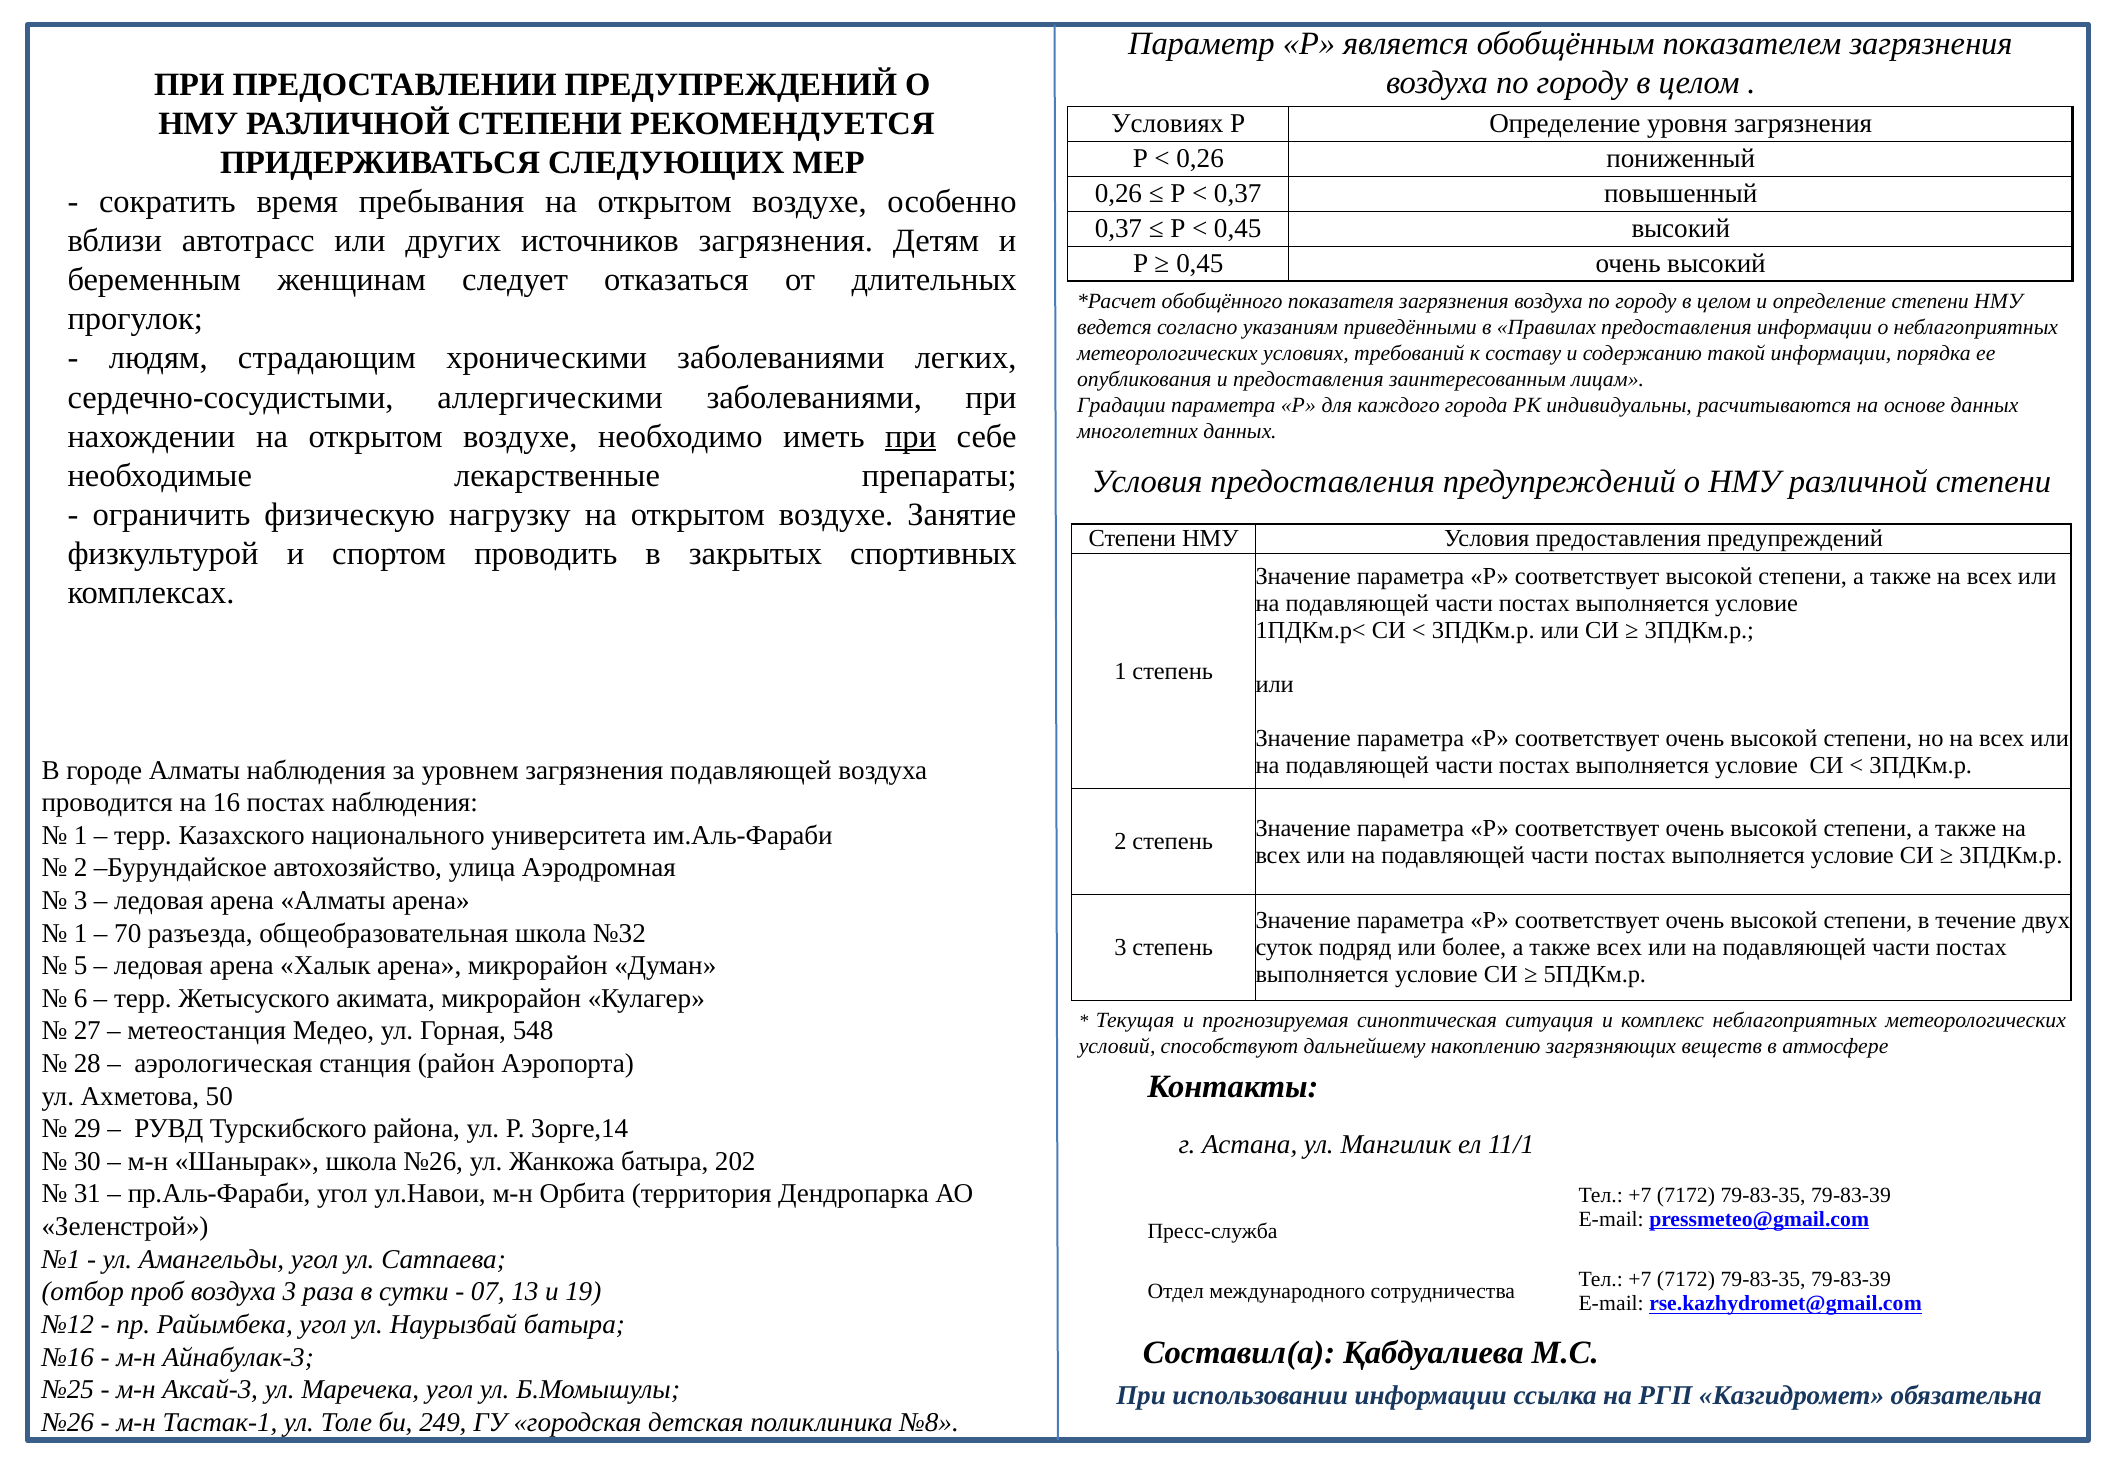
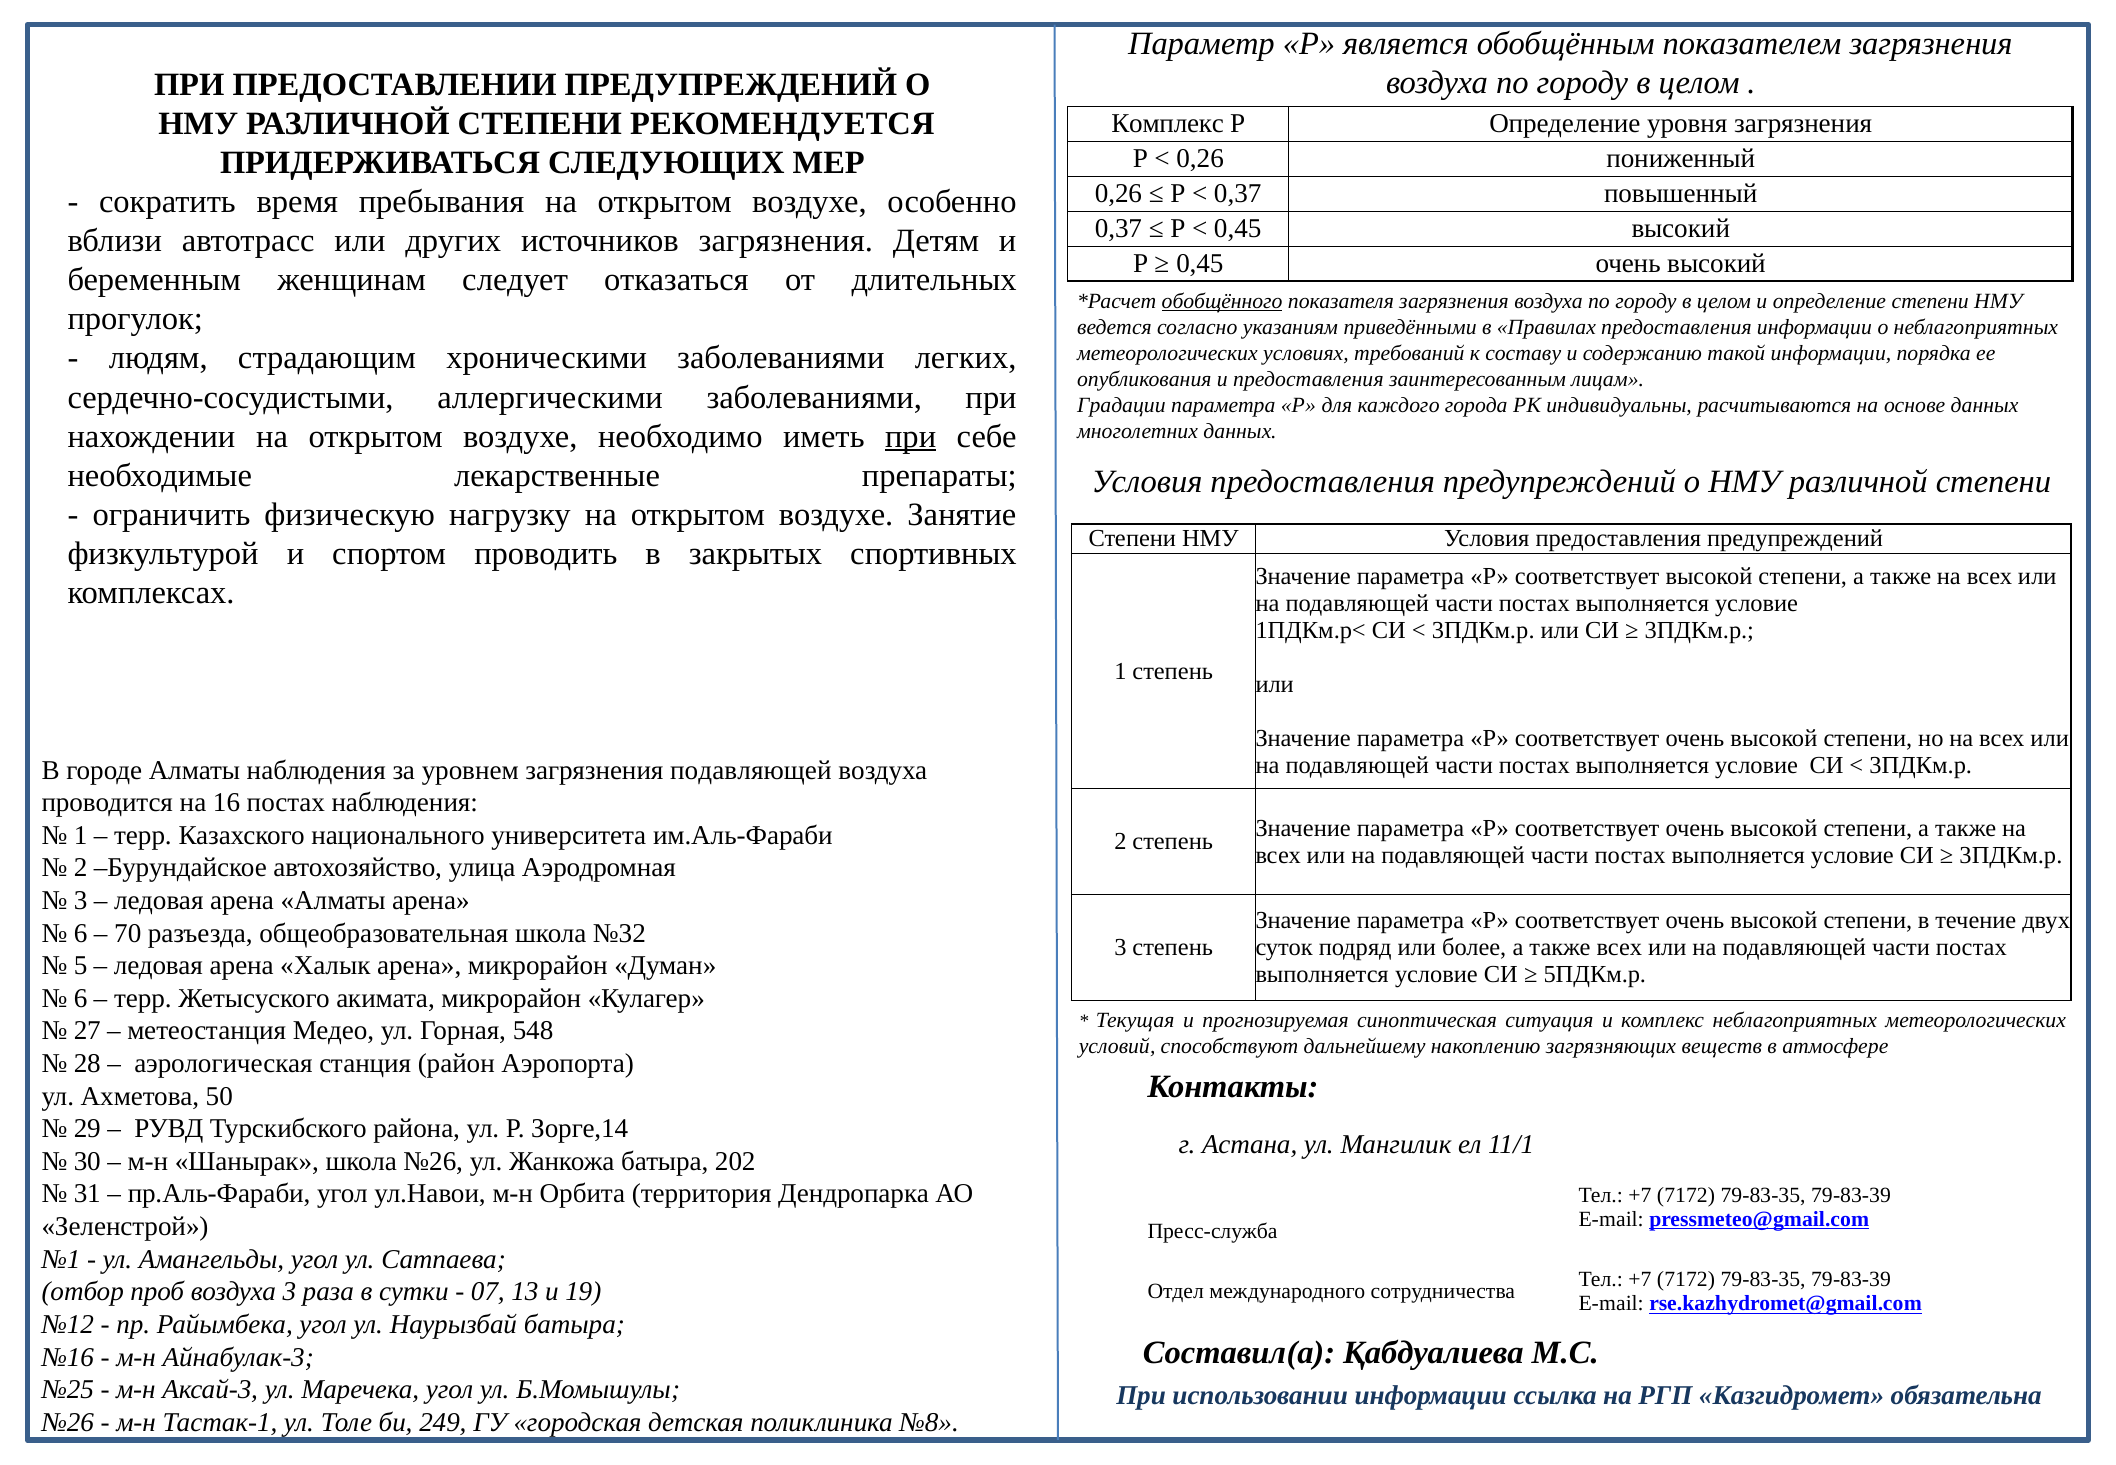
Условиях at (1167, 124): Условиях -> Комплекс
обобщённого underline: none -> present
1 at (81, 933): 1 -> 6
